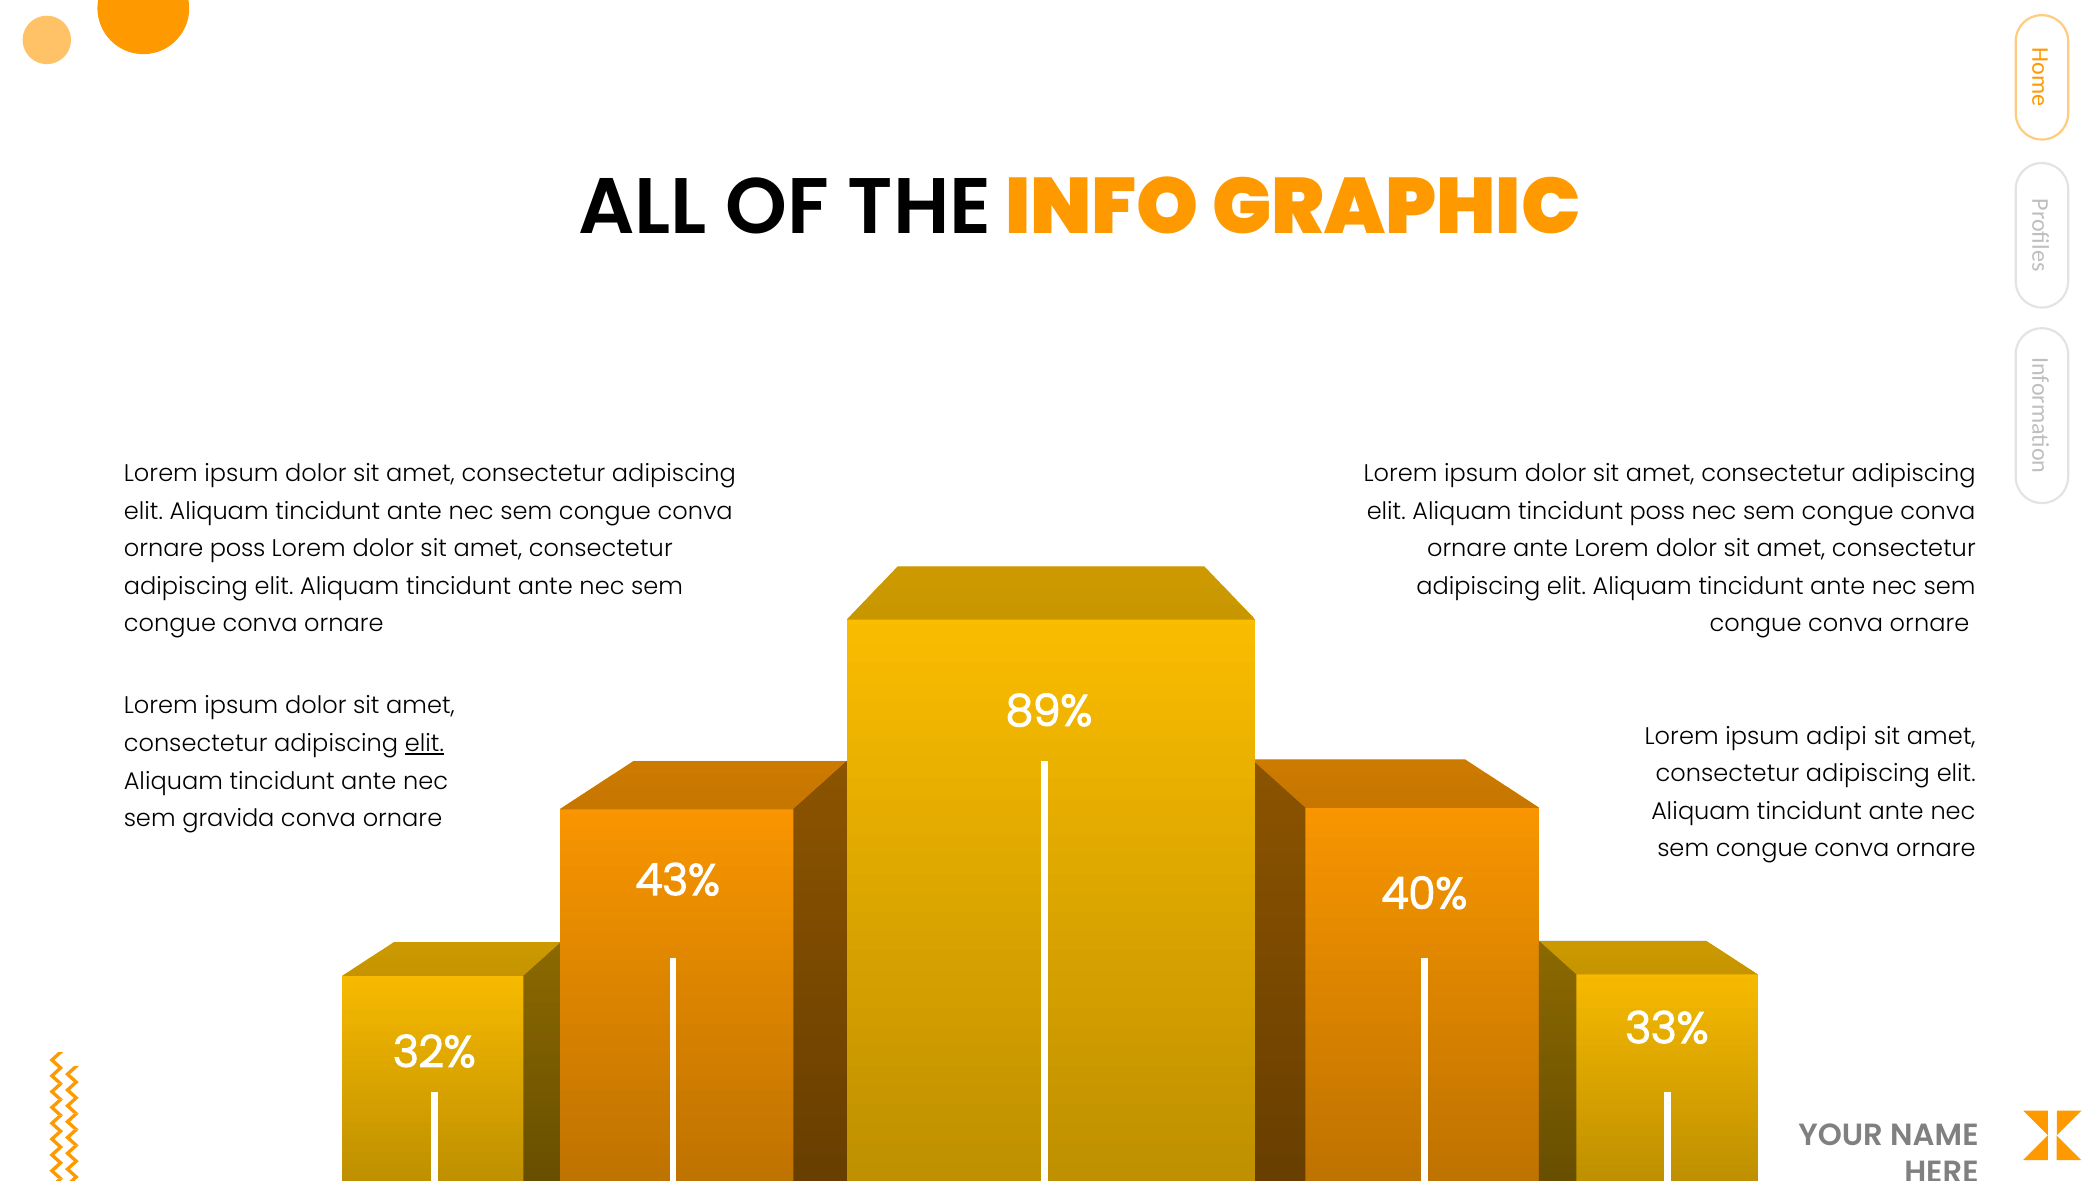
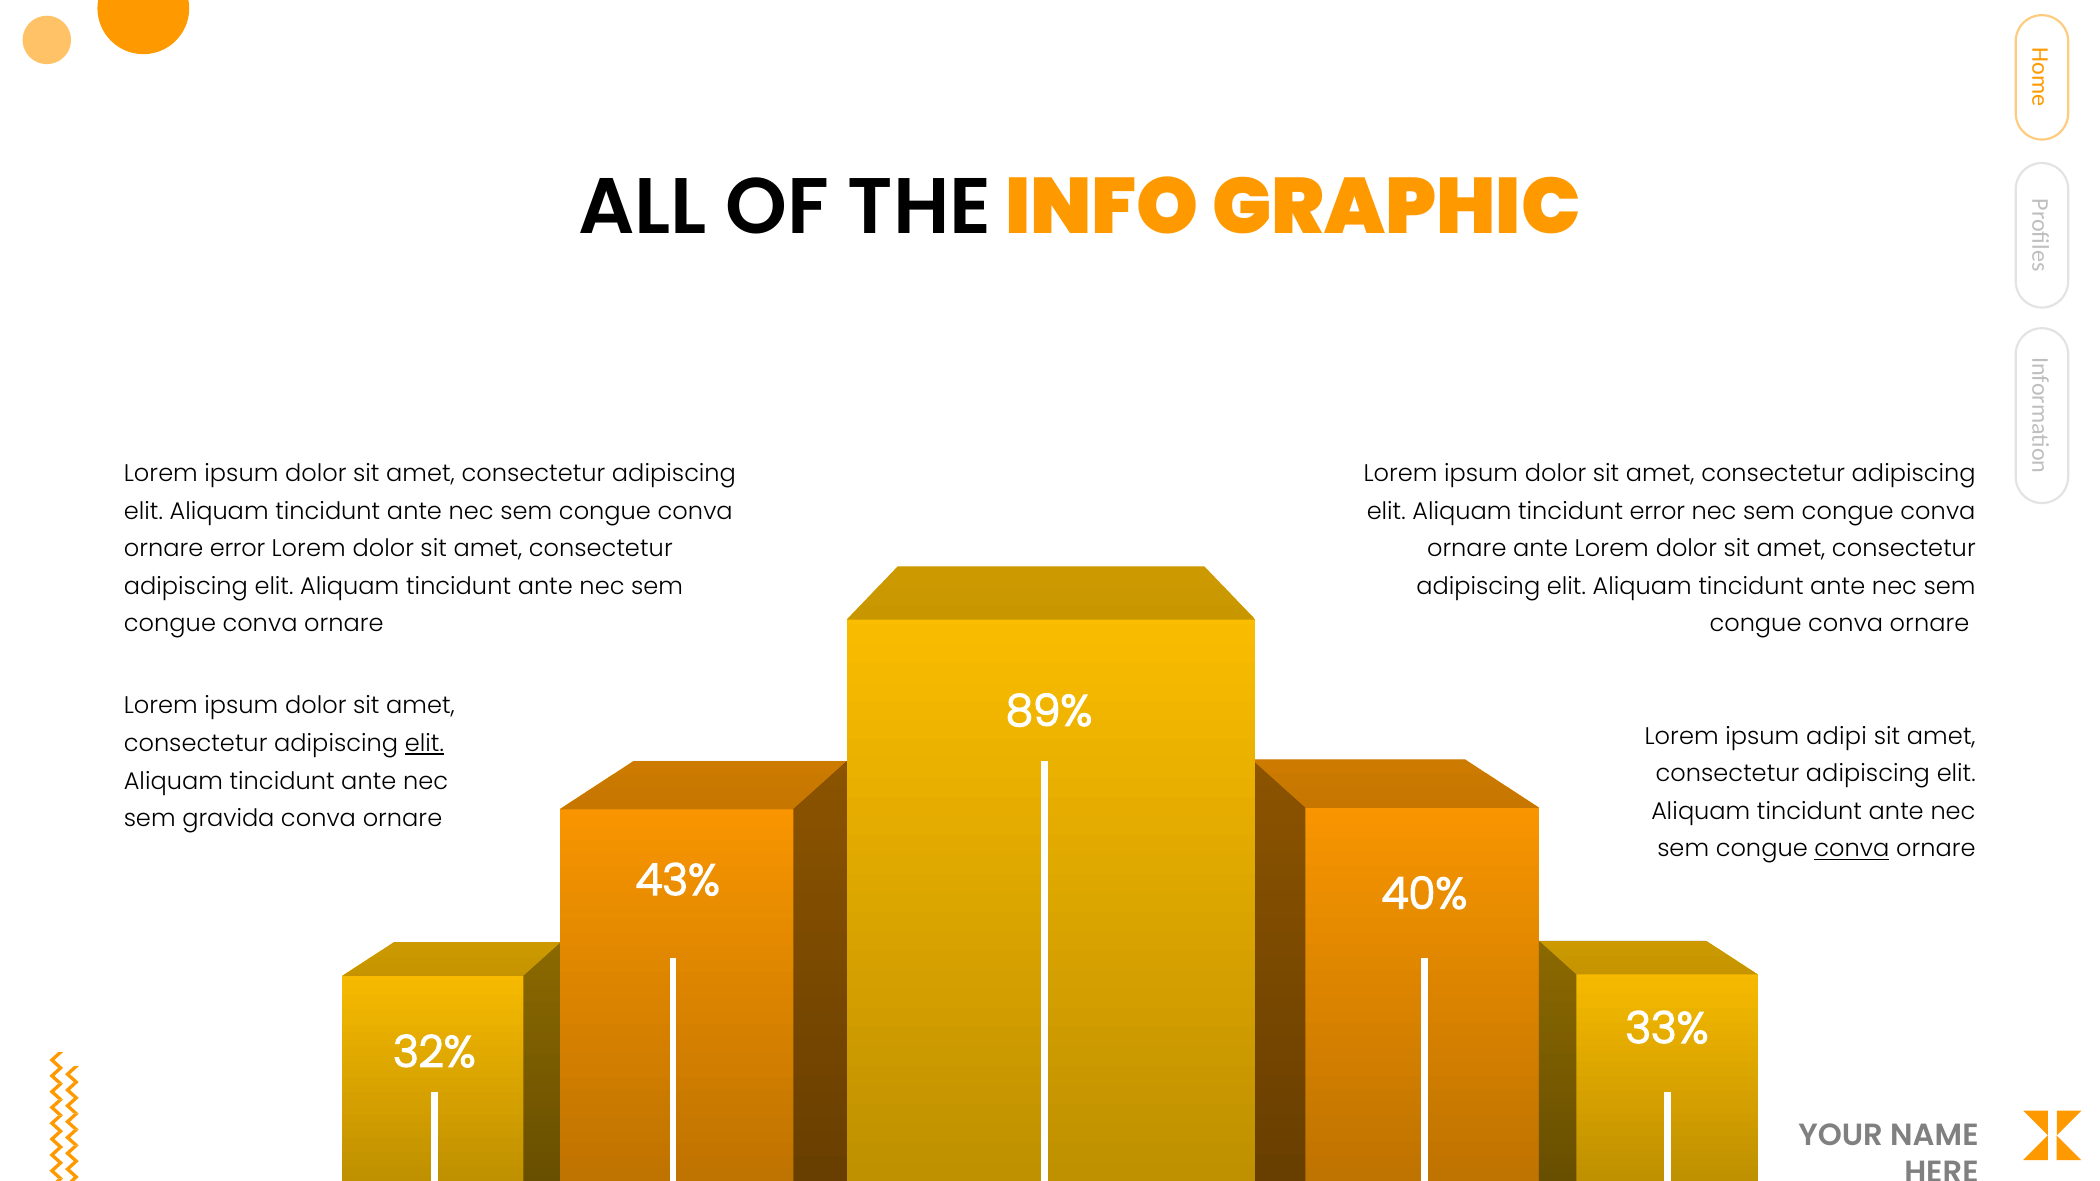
tincidunt poss: poss -> error
ornare poss: poss -> error
conva at (1852, 849) underline: none -> present
